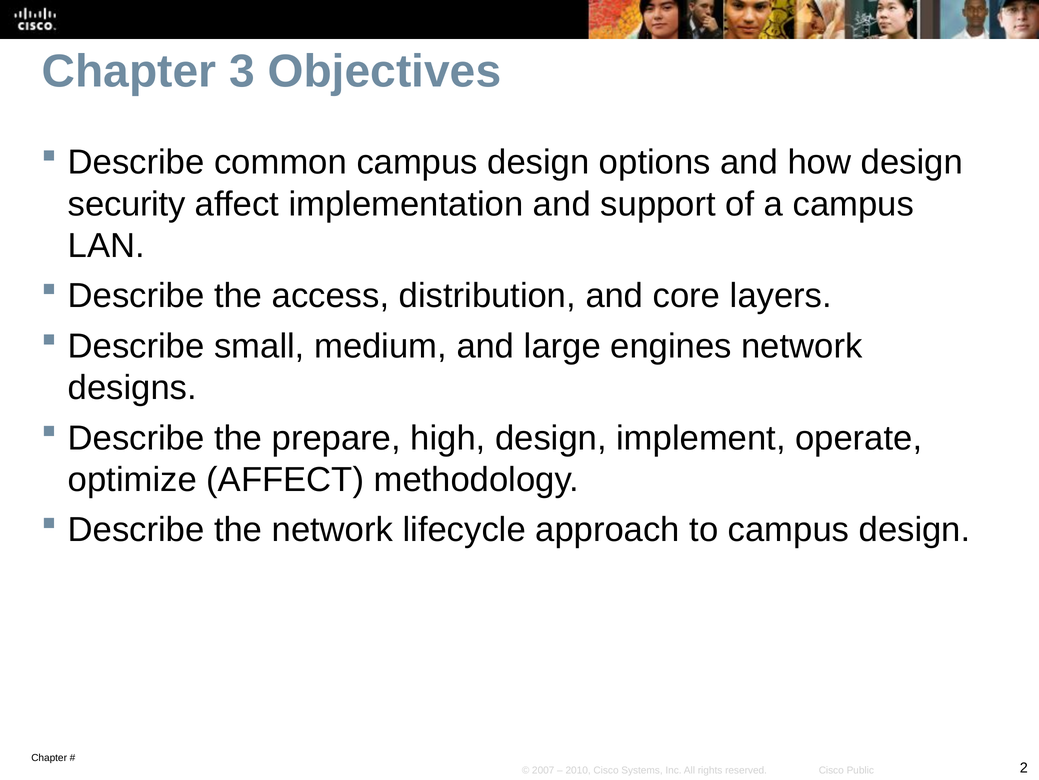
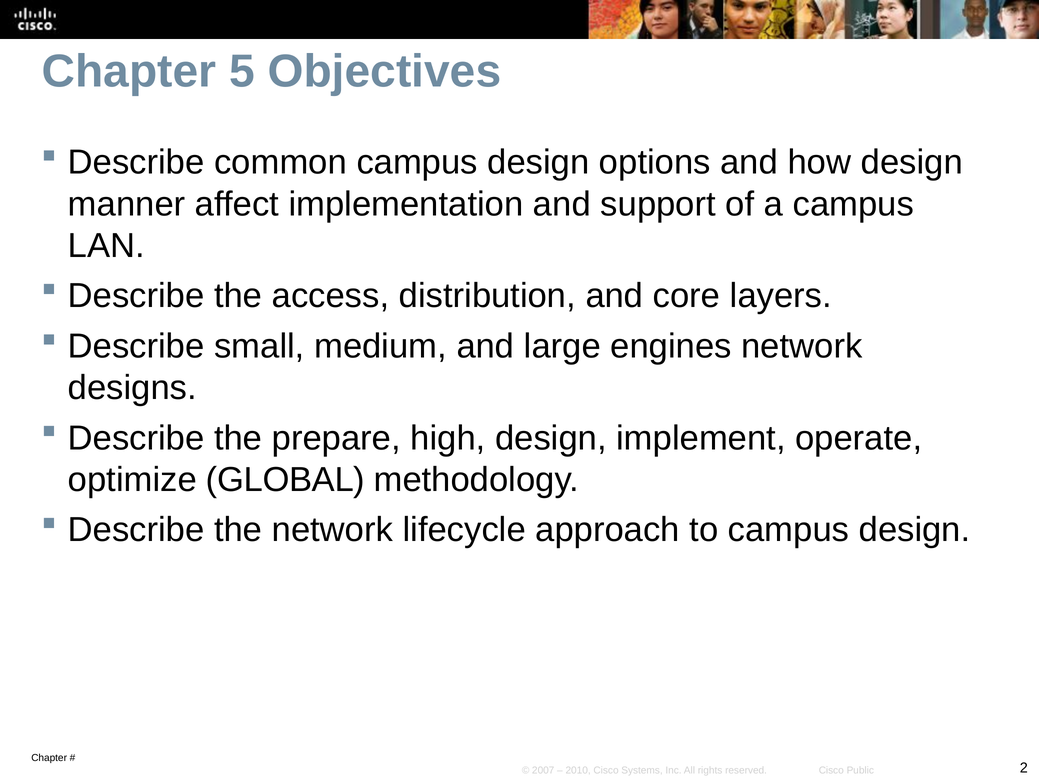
3: 3 -> 5
security: security -> manner
optimize AFFECT: AFFECT -> GLOBAL
